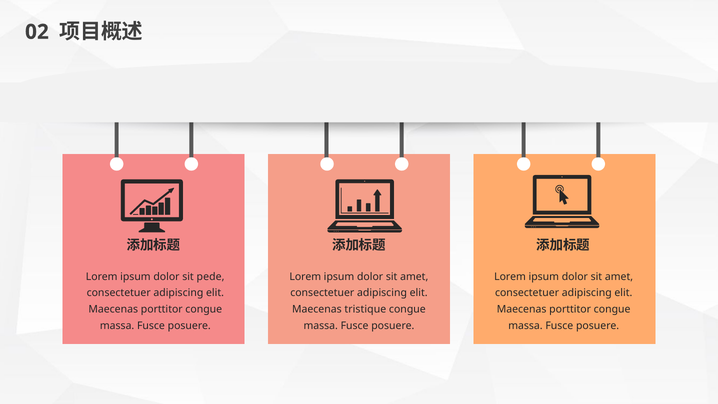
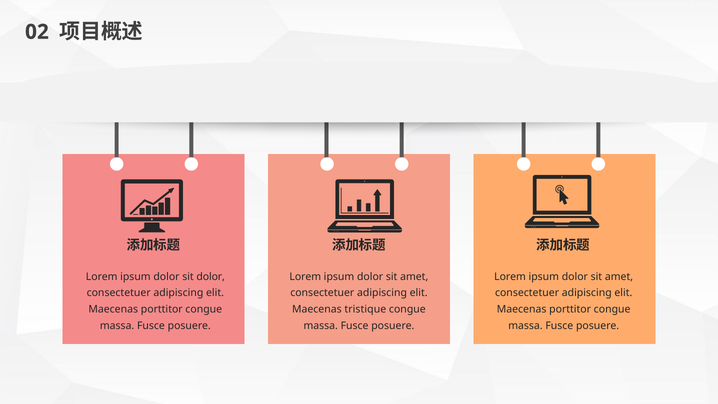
sit pede: pede -> dolor
